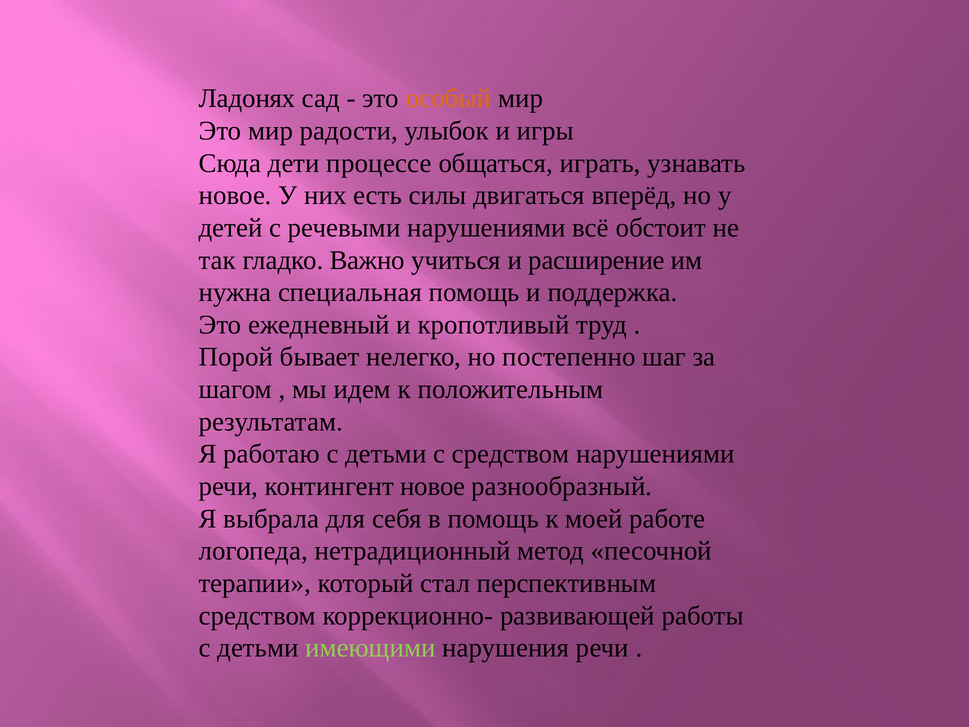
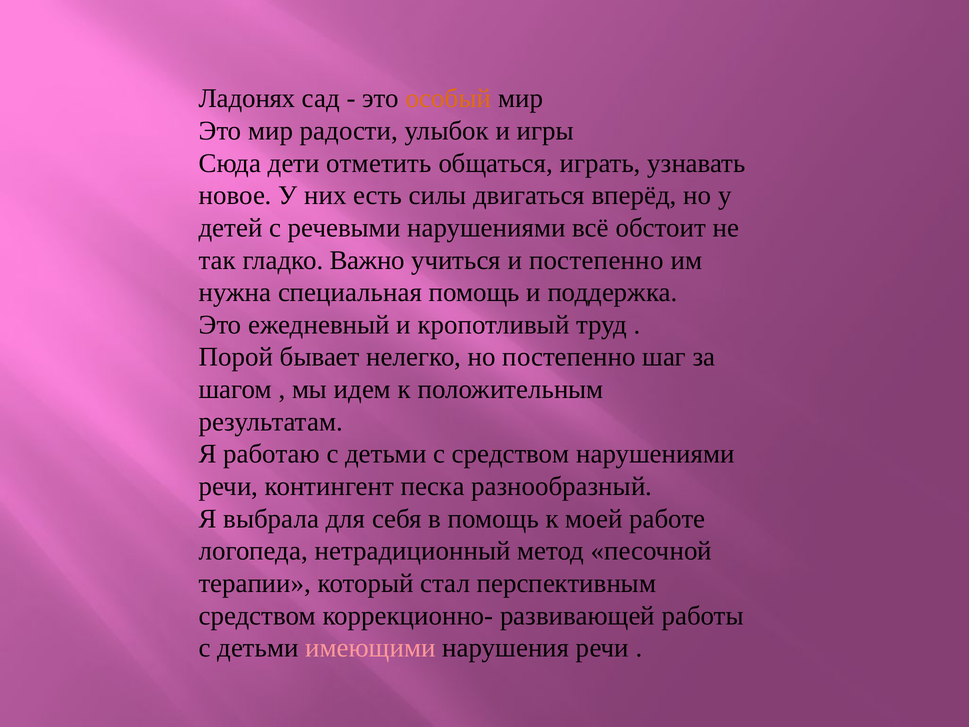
процессе: процессе -> отметить
и расширение: расширение -> постепенно
контингент новое: новое -> песка
имеющими colour: light green -> pink
